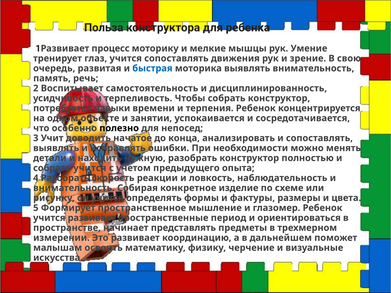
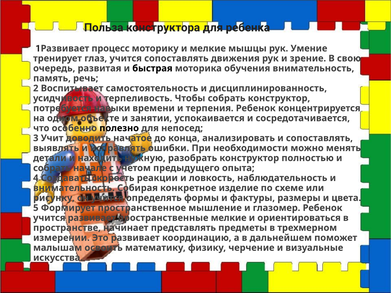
быстрая colour: blue -> black
моторика выявлять: выявлять -> обучения
собрать учится: учится -> начале
4 Разобрать: Разобрать -> Создавать
пространственные период: период -> мелкие
